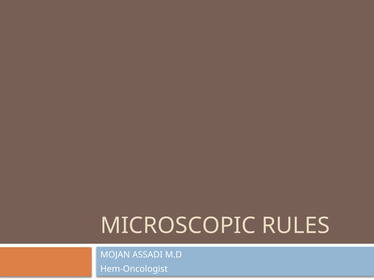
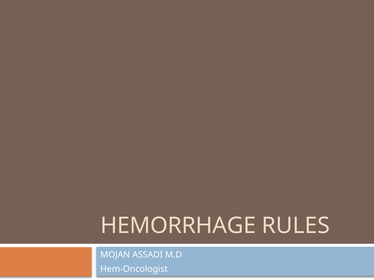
MICROSCOPIC: MICROSCOPIC -> HEMORRHAGE
